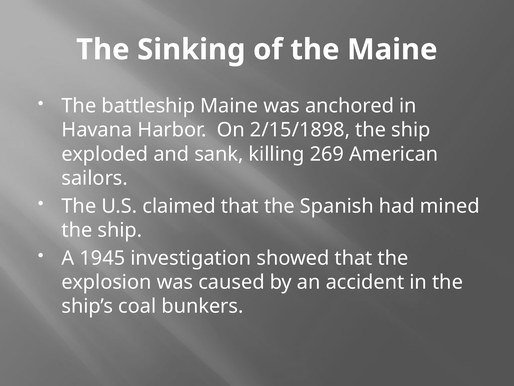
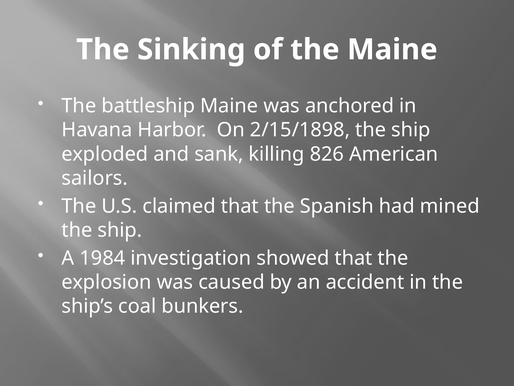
269: 269 -> 826
1945: 1945 -> 1984
